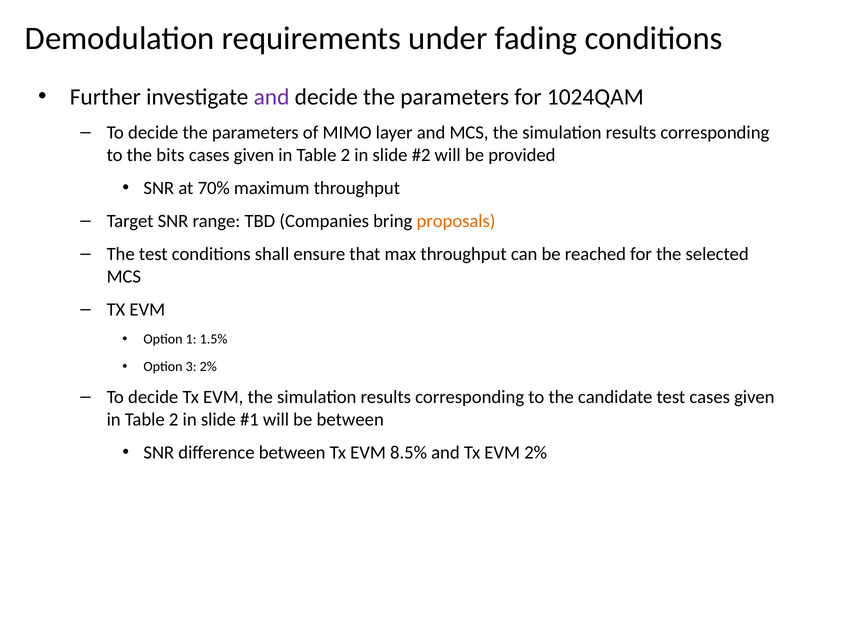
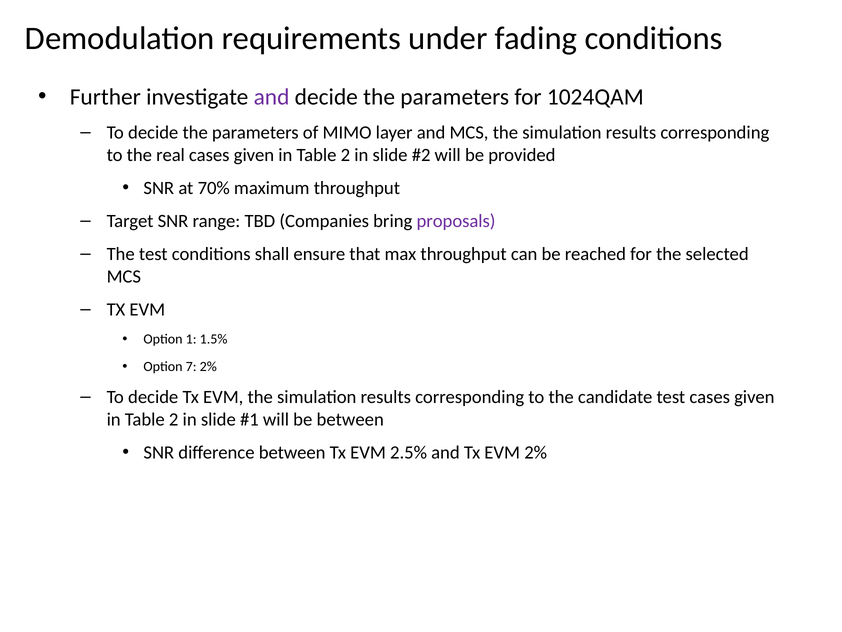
bits: bits -> real
proposals colour: orange -> purple
3: 3 -> 7
8.5%: 8.5% -> 2.5%
